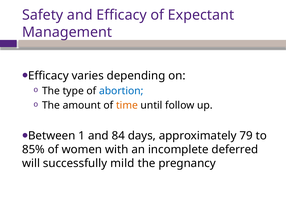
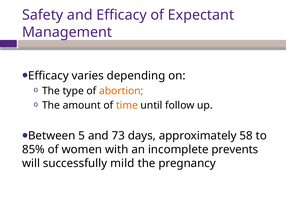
abortion colour: blue -> orange
1: 1 -> 5
84: 84 -> 73
79: 79 -> 58
deferred: deferred -> prevents
